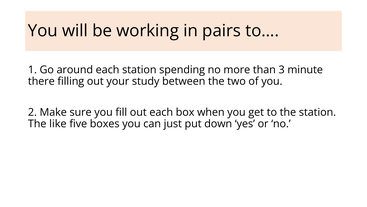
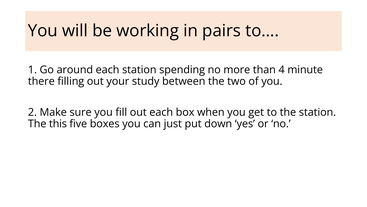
3: 3 -> 4
like: like -> this
